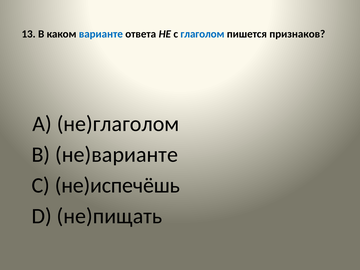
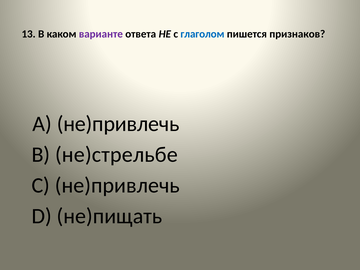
варианте colour: blue -> purple
A не)глаголом: не)глаголом -> не)привлечь
не)варианте: не)варианте -> не)стрельбе
C не)испечёшь: не)испечёшь -> не)привлечь
